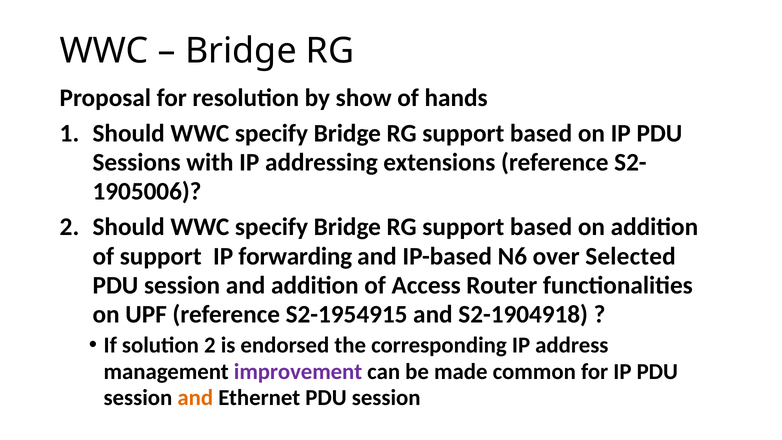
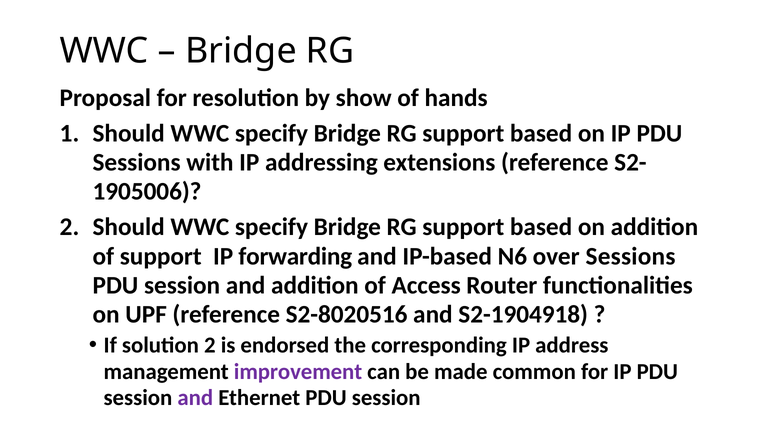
over Selected: Selected -> Sessions
S2-1954915: S2-1954915 -> S2-8020516
and at (195, 398) colour: orange -> purple
